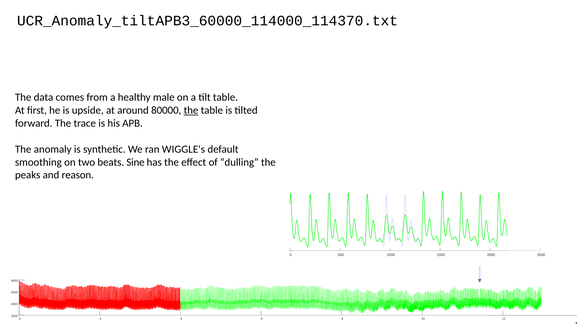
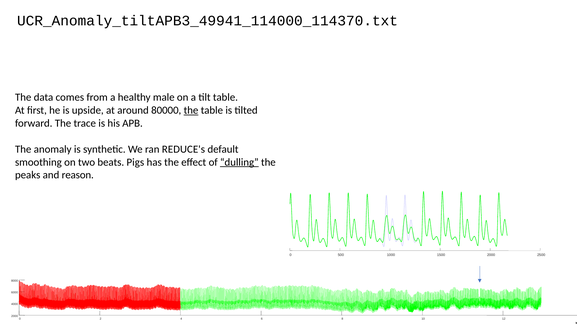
UCR_Anomaly_tiltAPB3_60000_114000_114370.txt: UCR_Anomaly_tiltAPB3_60000_114000_114370.txt -> UCR_Anomaly_tiltAPB3_49941_114000_114370.txt
WIGGLE's: WIGGLE's -> REDUCE's
Sine: Sine -> Pigs
dulling underline: none -> present
